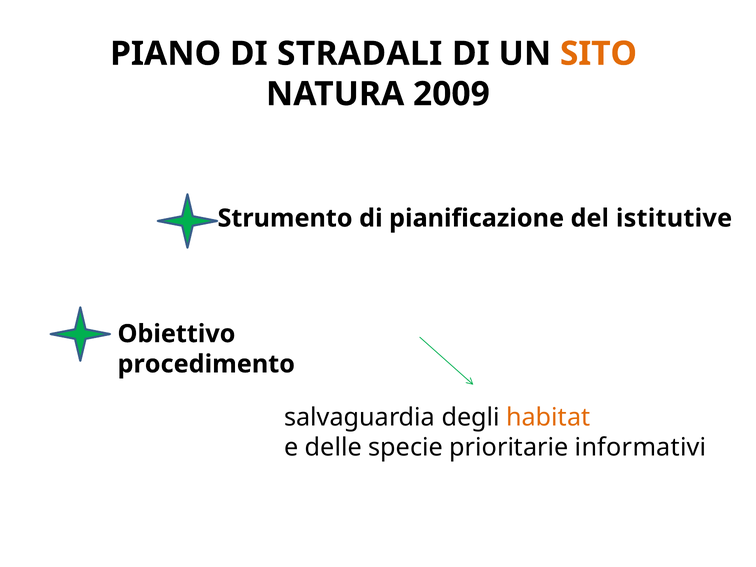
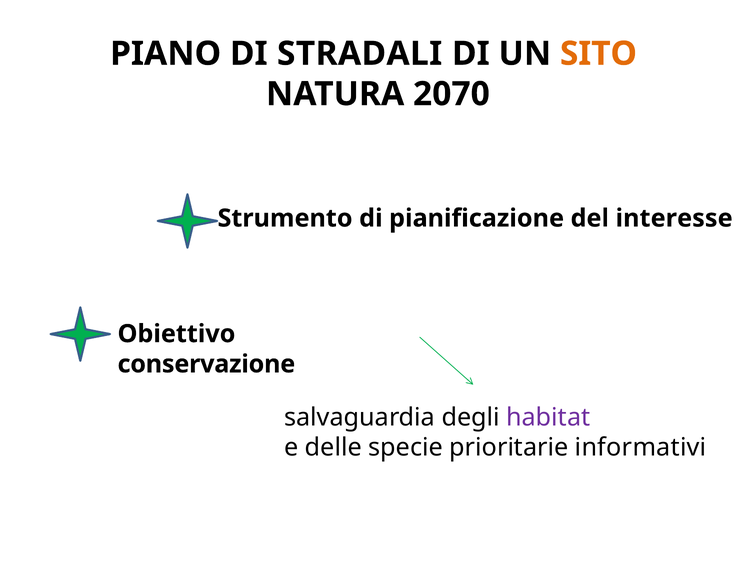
2009: 2009 -> 2070
istitutive: istitutive -> interesse
procedimento: procedimento -> conservazione
habitat colour: orange -> purple
